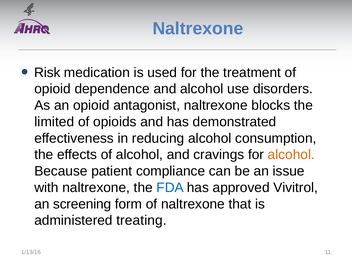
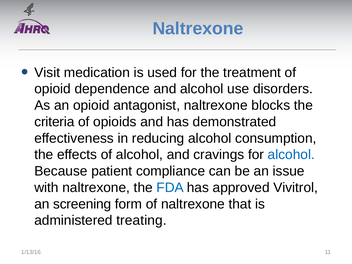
Risk: Risk -> Visit
limited: limited -> criteria
alcohol at (291, 155) colour: orange -> blue
